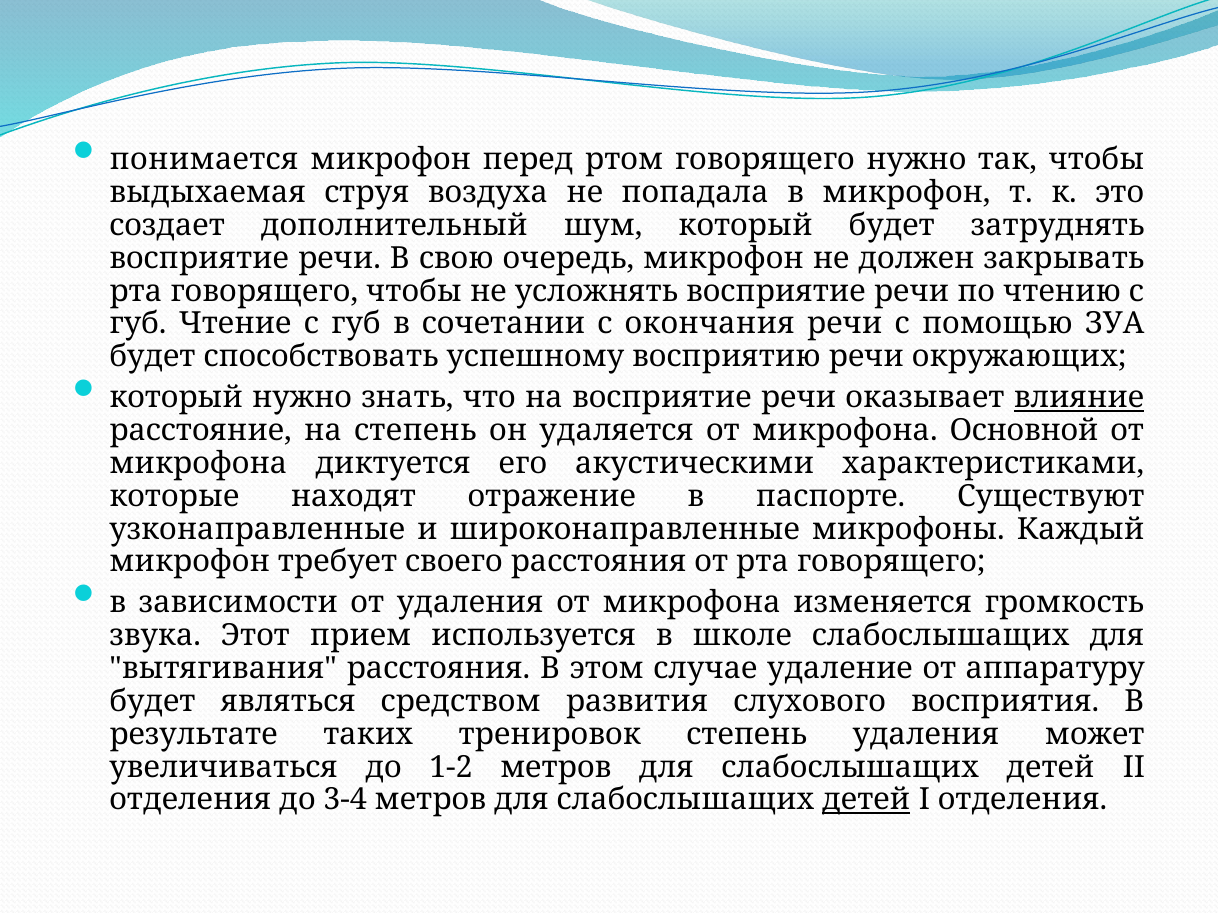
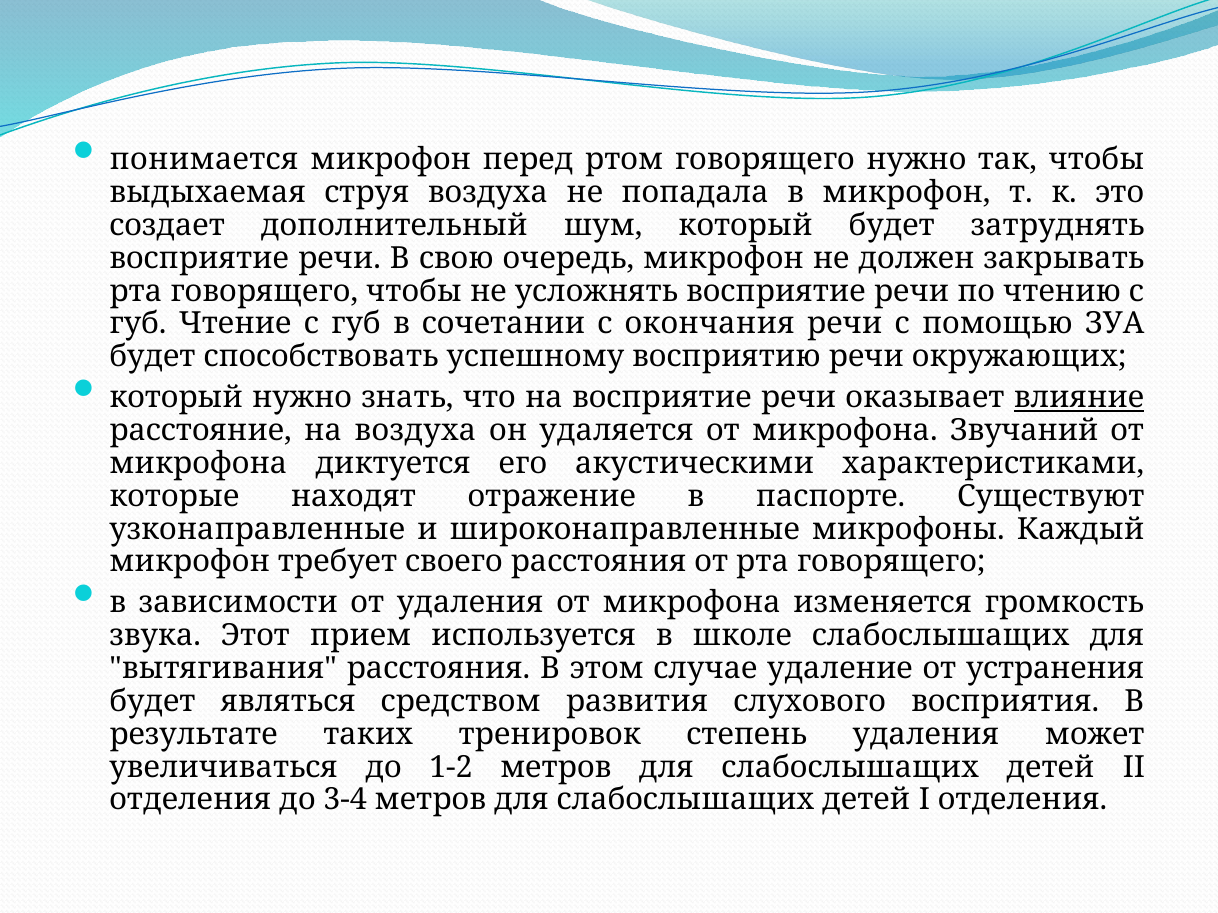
на степень: степень -> воздуха
Основной: Основной -> Звучаний
аппаратуру: аппаратуру -> устранения
детей at (866, 800) underline: present -> none
